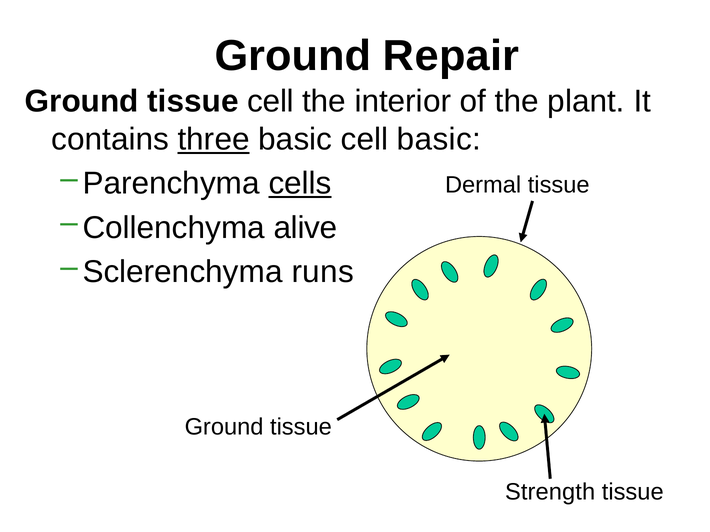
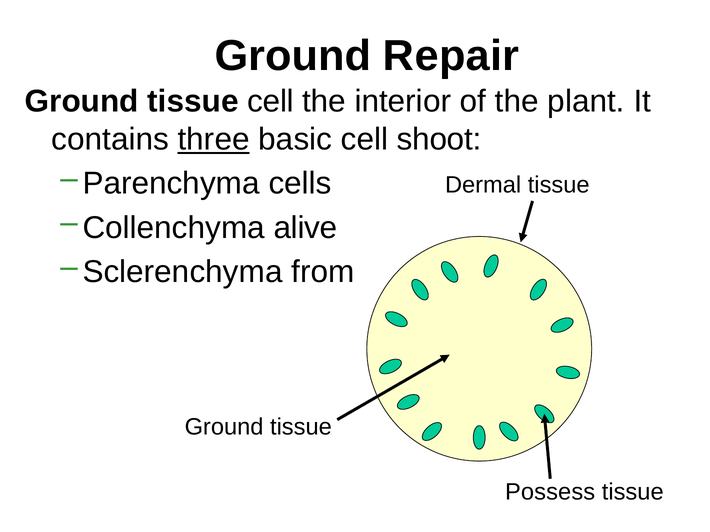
cell basic: basic -> shoot
cells underline: present -> none
runs: runs -> from
Strength: Strength -> Possess
